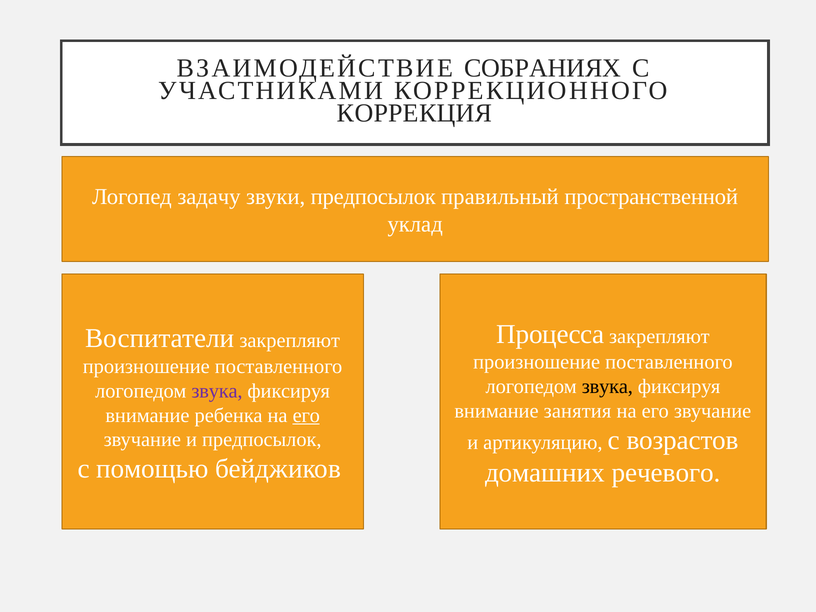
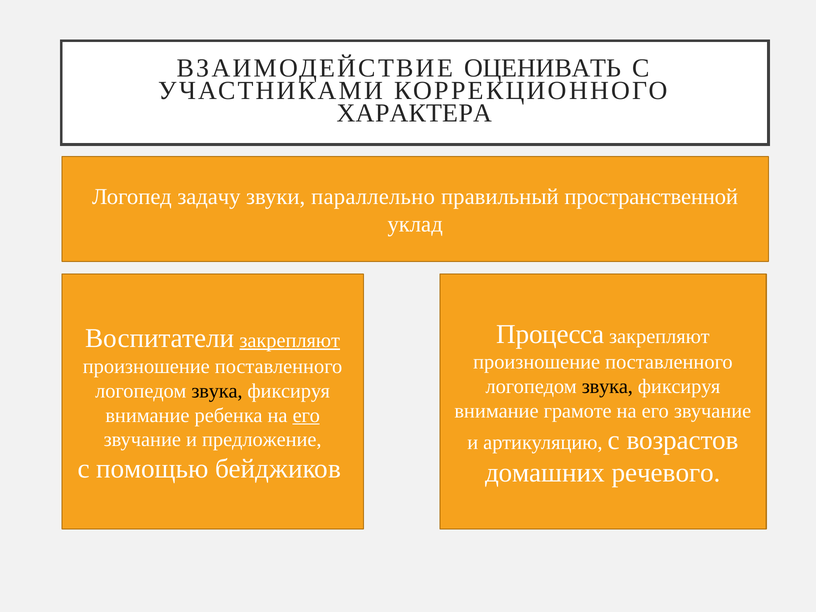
СОБРАНИЯХ: СОБРАНИЯХ -> ОЦЕНИВАТЬ
КОРРЕКЦИЯ: КОРРЕКЦИЯ -> ХАРАКТЕРА
звуки предпосылок: предпосылок -> параллельно
закрепляют at (290, 340) underline: none -> present
звука at (217, 391) colour: purple -> black
занятия: занятия -> грамоте
и предпосылок: предпосылок -> предложение
